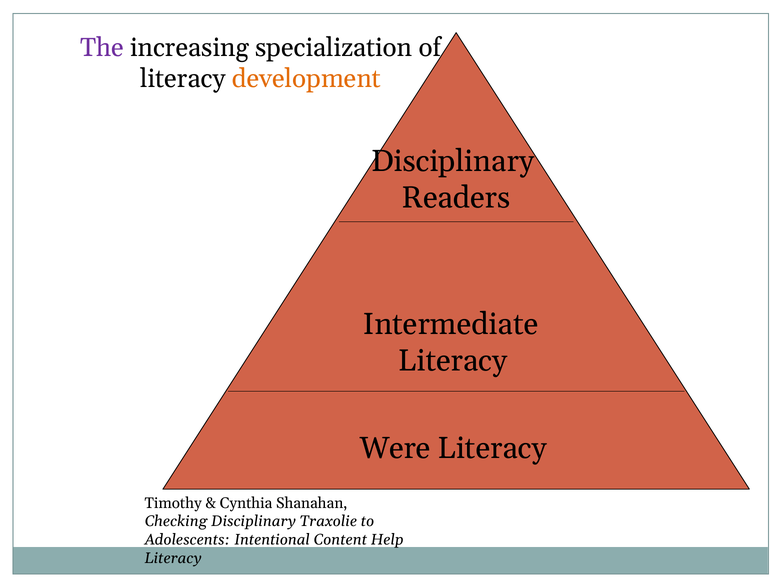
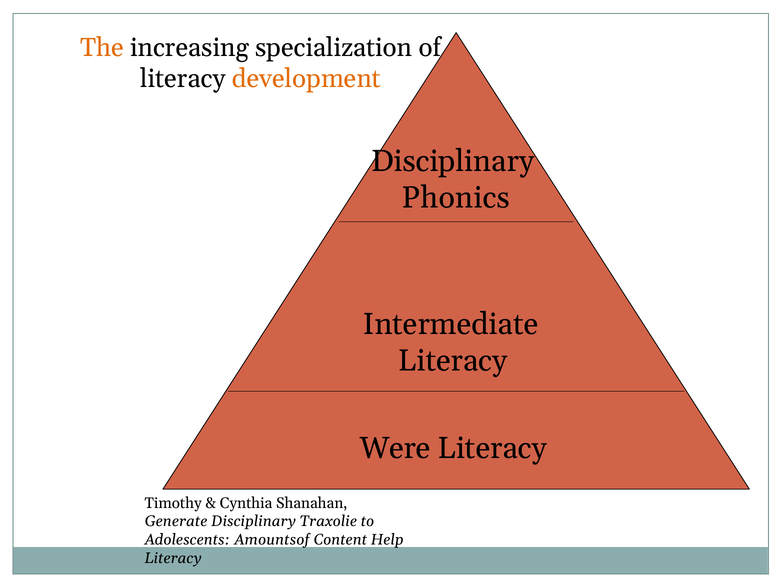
The colour: purple -> orange
Readers: Readers -> Phonics
Checking: Checking -> Generate
Intentional: Intentional -> Amountsof
